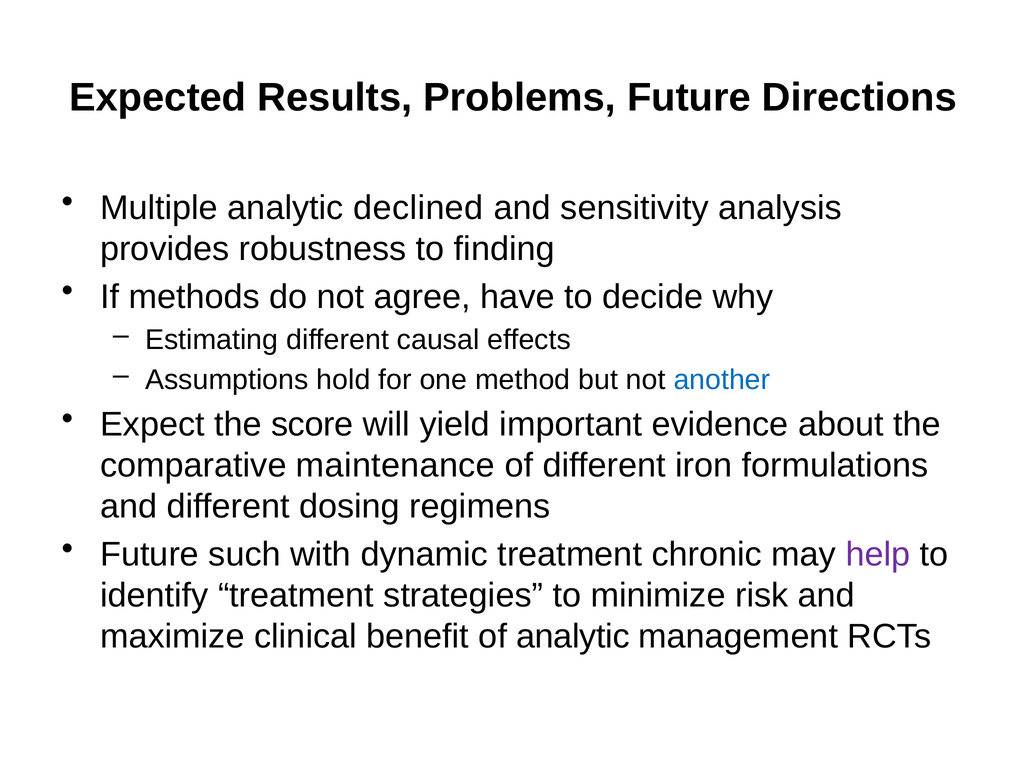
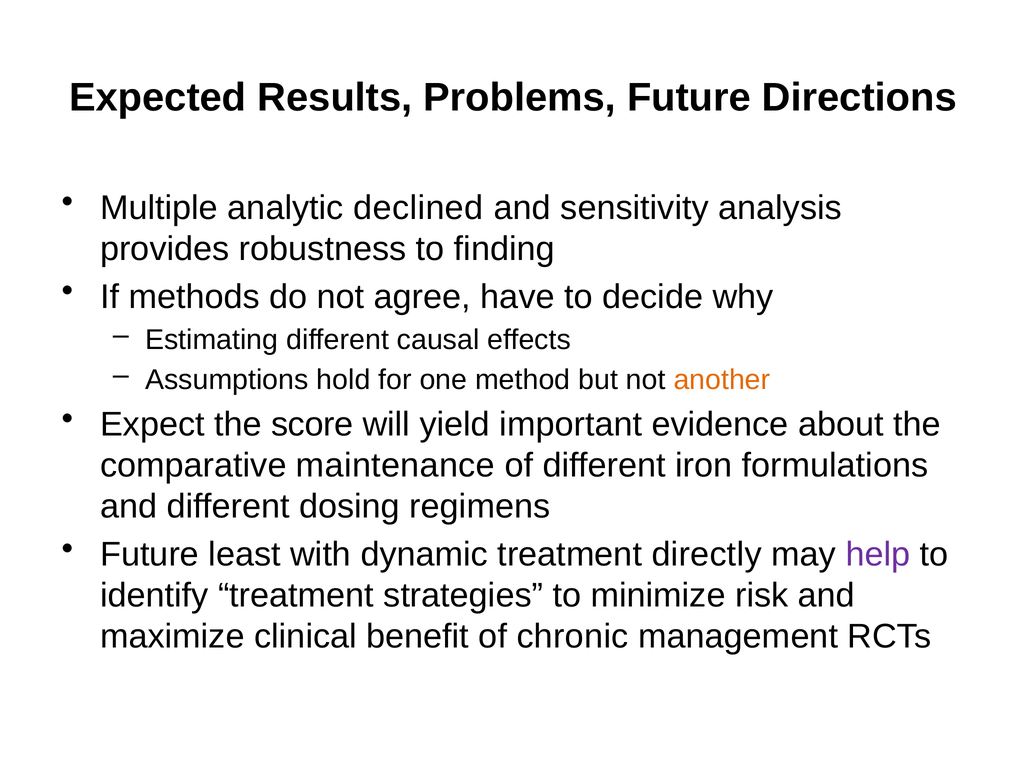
another colour: blue -> orange
such: such -> least
chronic: chronic -> directly
of analytic: analytic -> chronic
